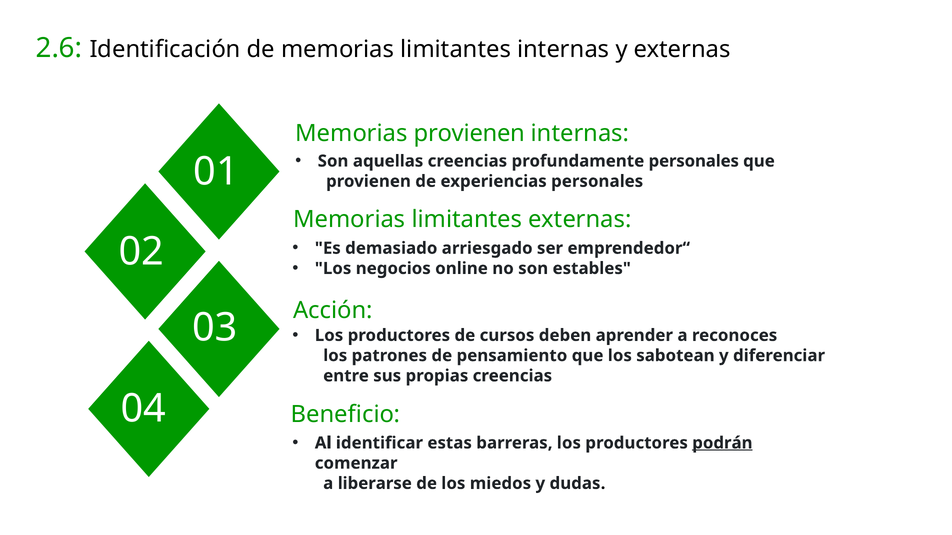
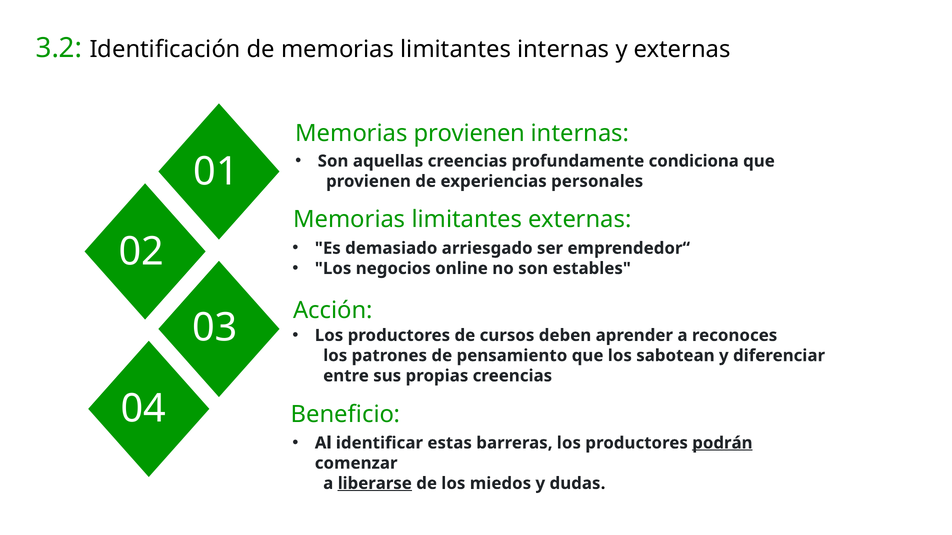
2.6: 2.6 -> 3.2
profundamente personales: personales -> condiciona
liberarse underline: none -> present
